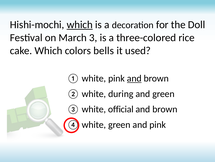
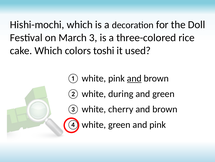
which at (80, 25) underline: present -> none
bells: bells -> toshi
official: official -> cherry
